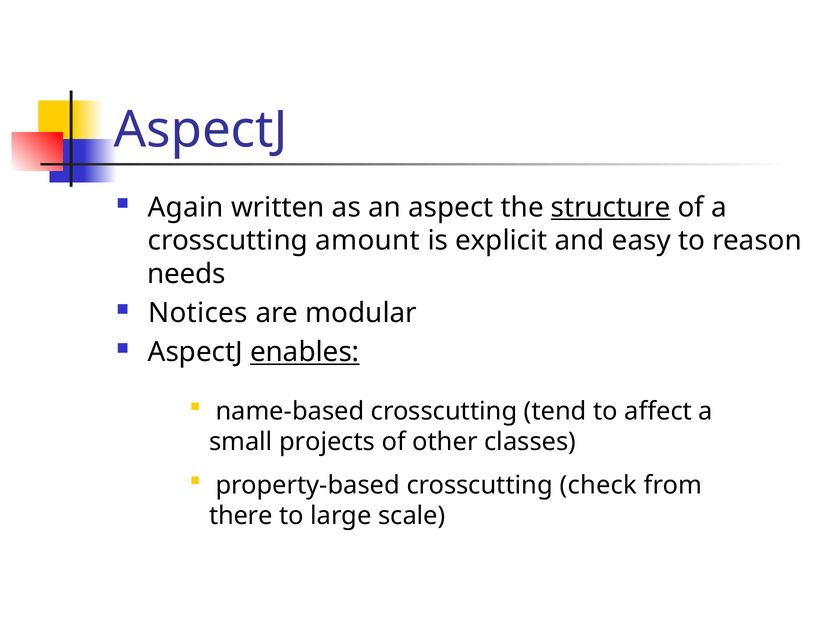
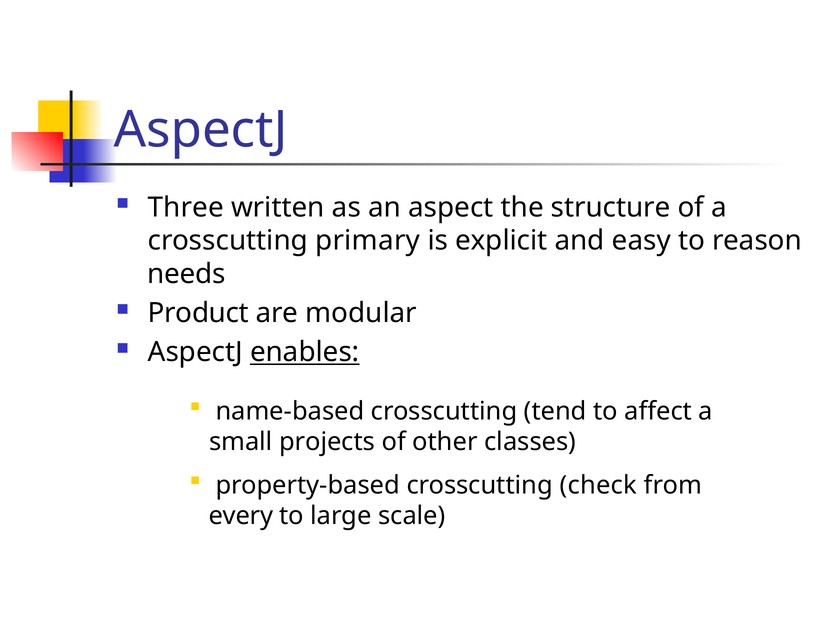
Again: Again -> Three
structure underline: present -> none
amount: amount -> primary
Notices: Notices -> Product
there: there -> every
